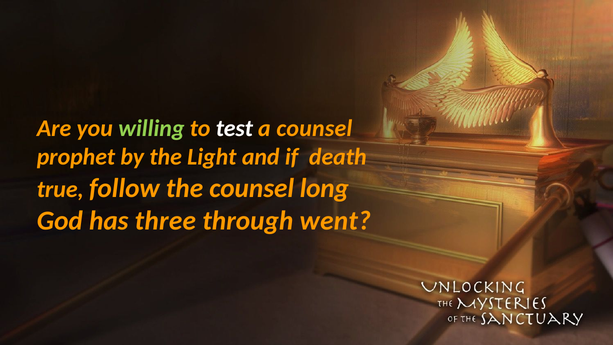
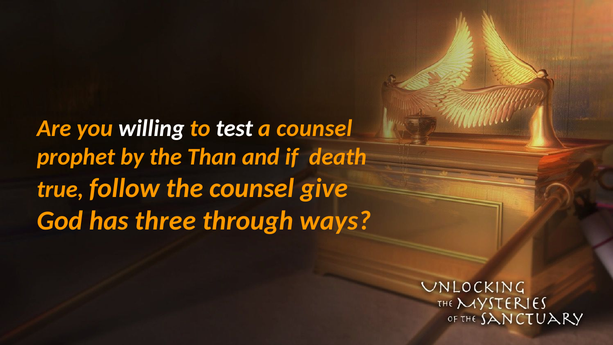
willing colour: light green -> white
Light: Light -> Than
long: long -> give
went: went -> ways
